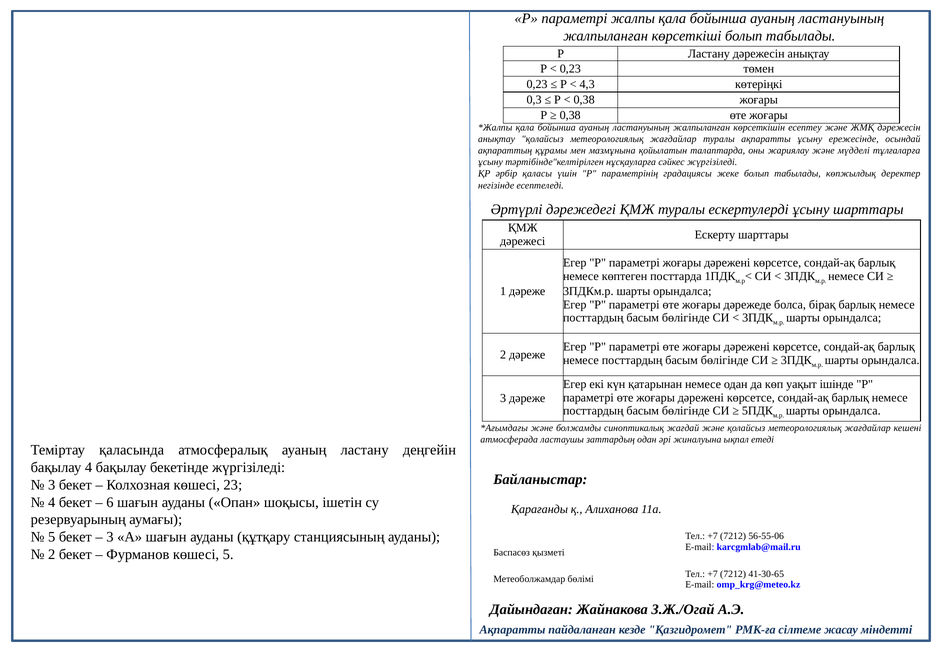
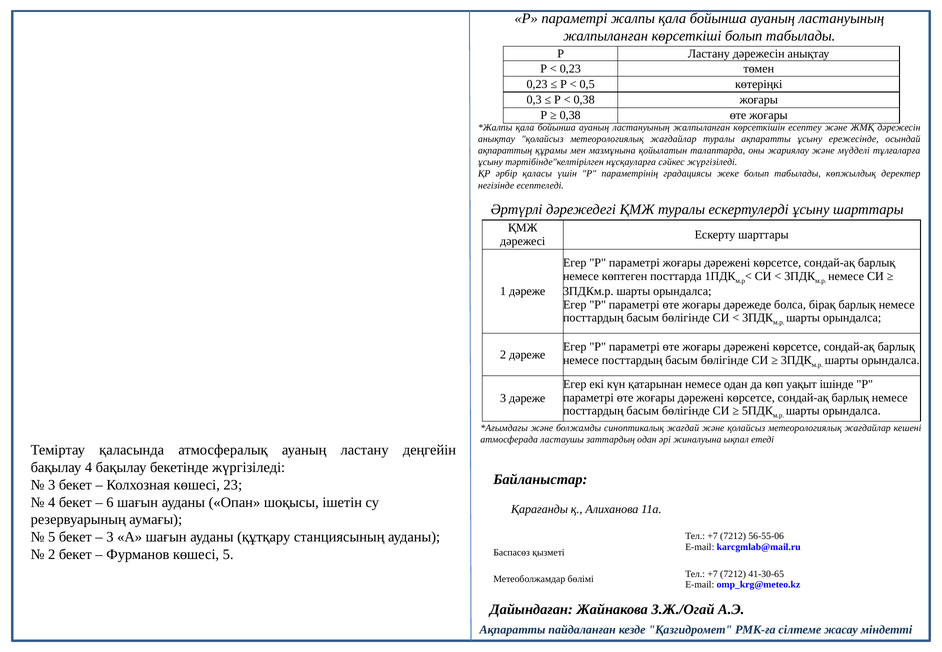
4,3: 4,3 -> 0,5
